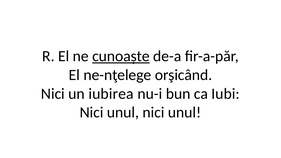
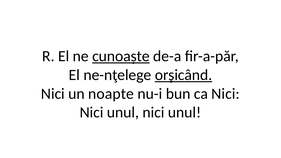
orşicând underline: none -> present
iubirea: iubirea -> noapte
ca Iubi: Iubi -> Nici
